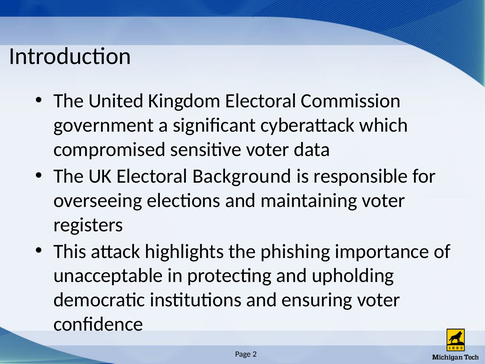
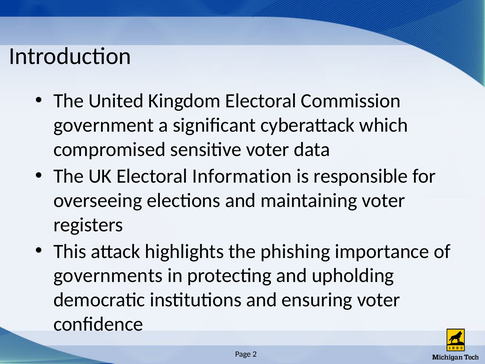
Background: Background -> Information
unacceptable: unacceptable -> governments
